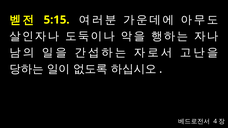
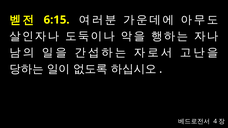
5:15: 5:15 -> 6:15
